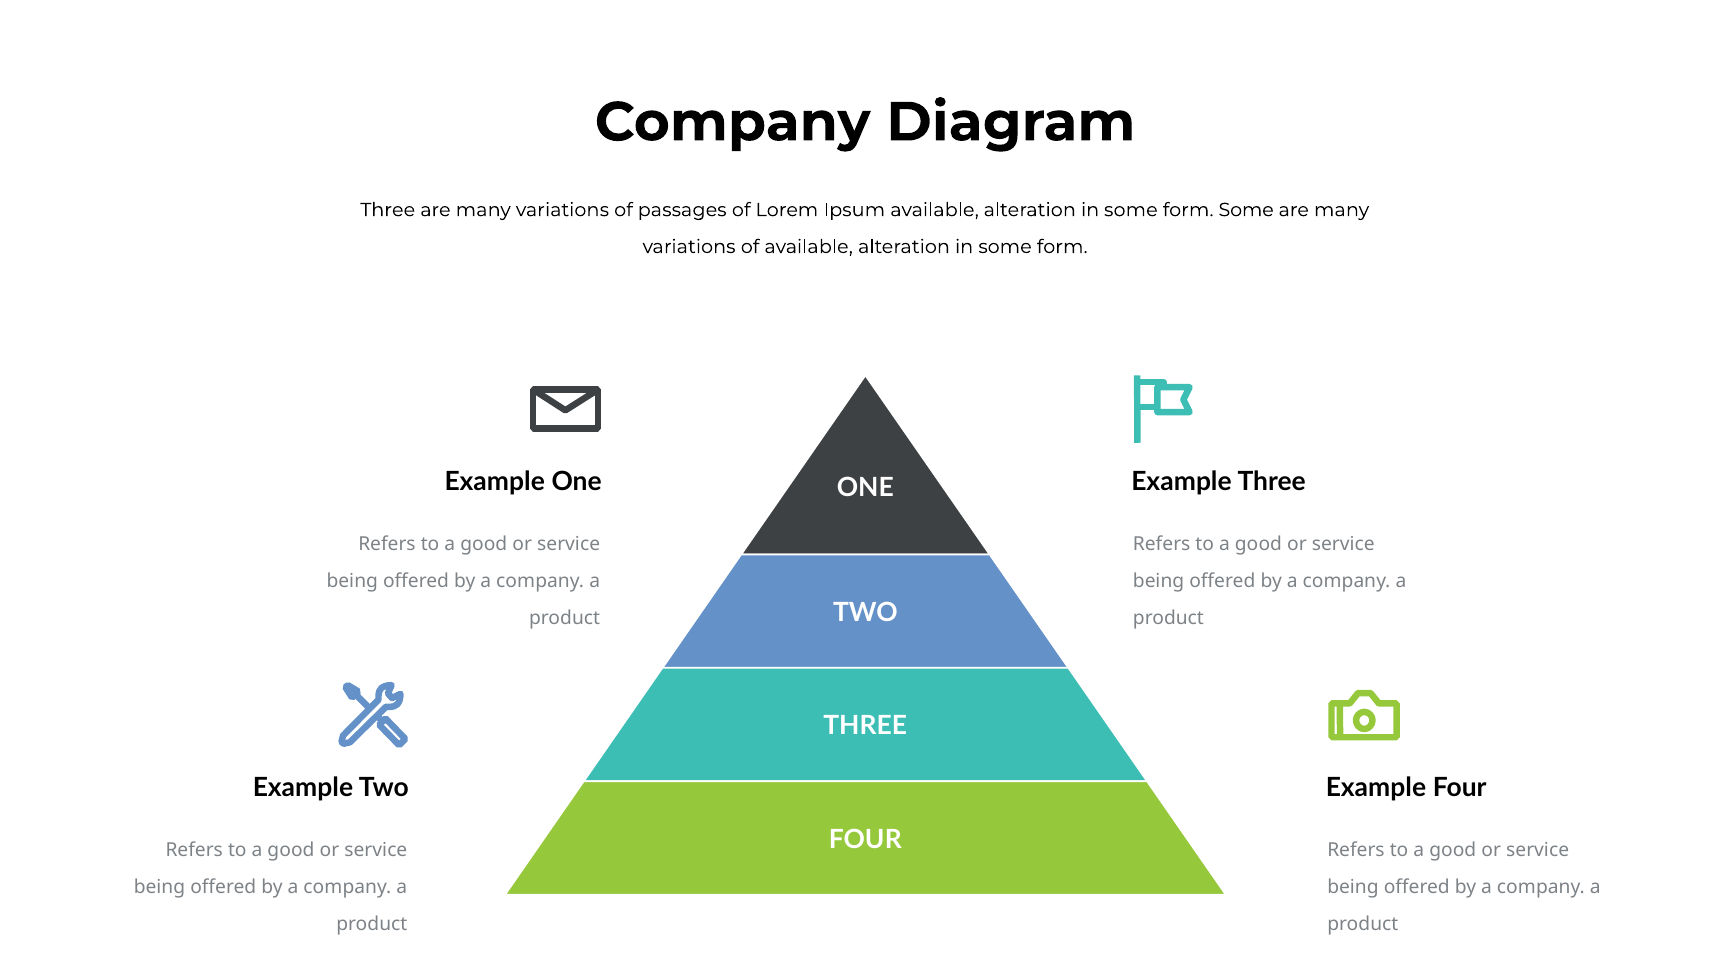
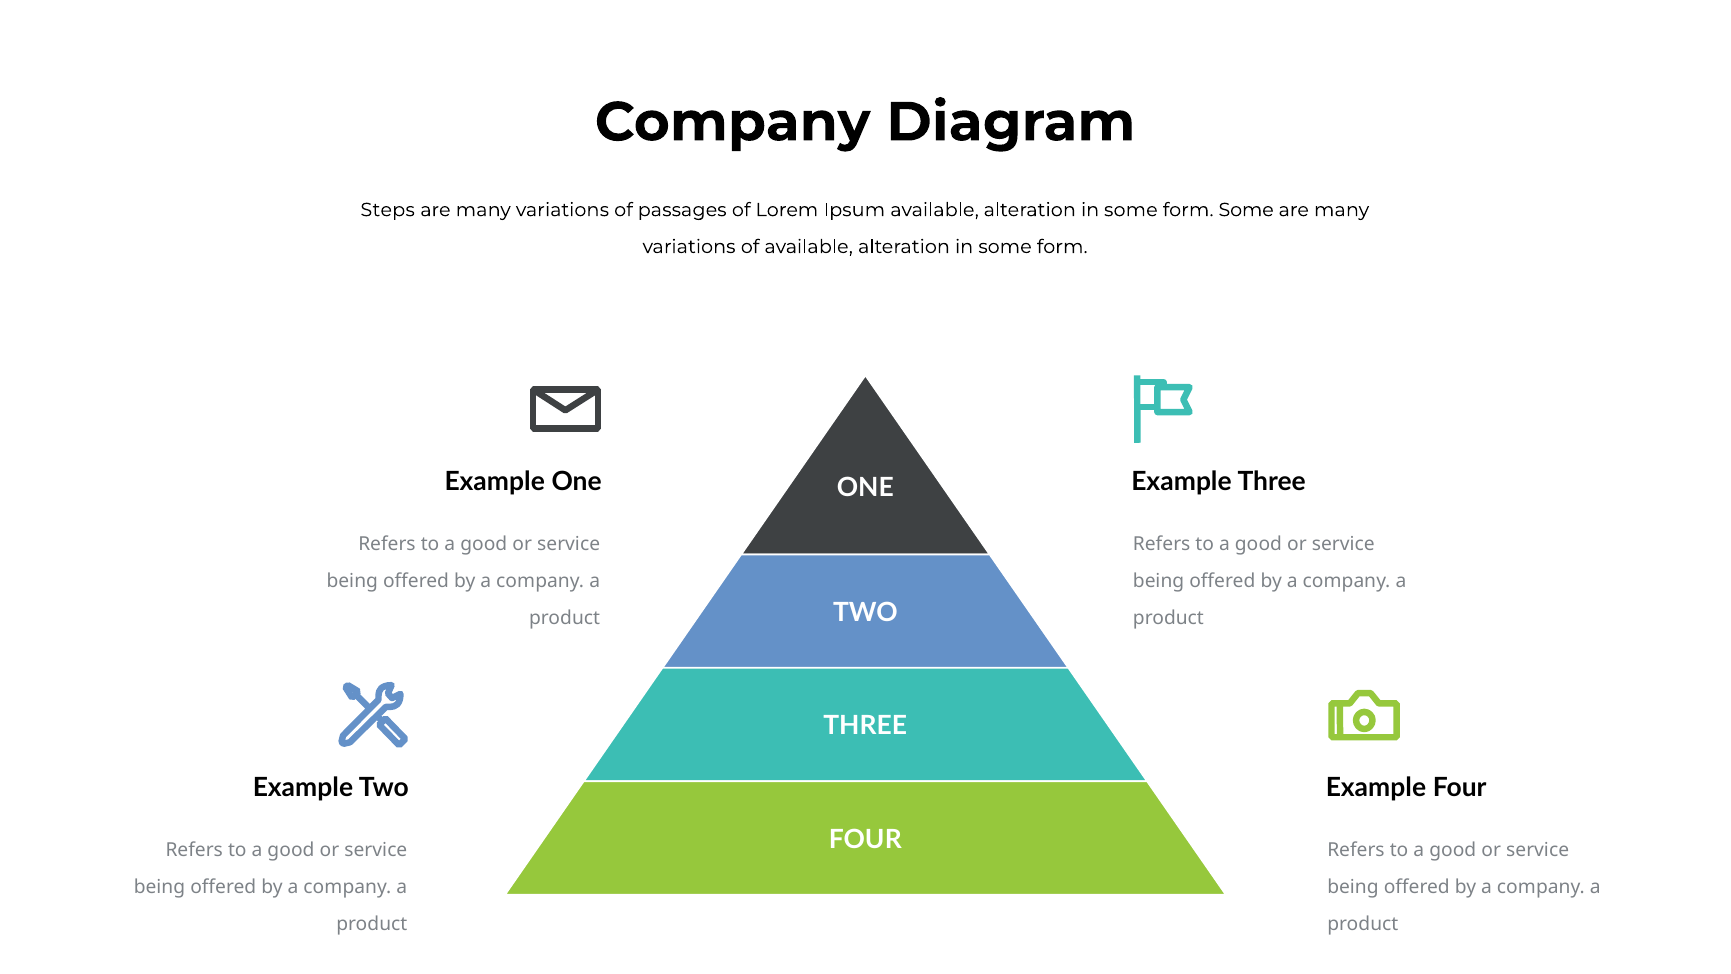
Three at (388, 210): Three -> Steps
